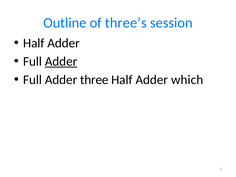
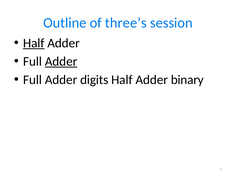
Half at (34, 43) underline: none -> present
three: three -> digits
which: which -> binary
